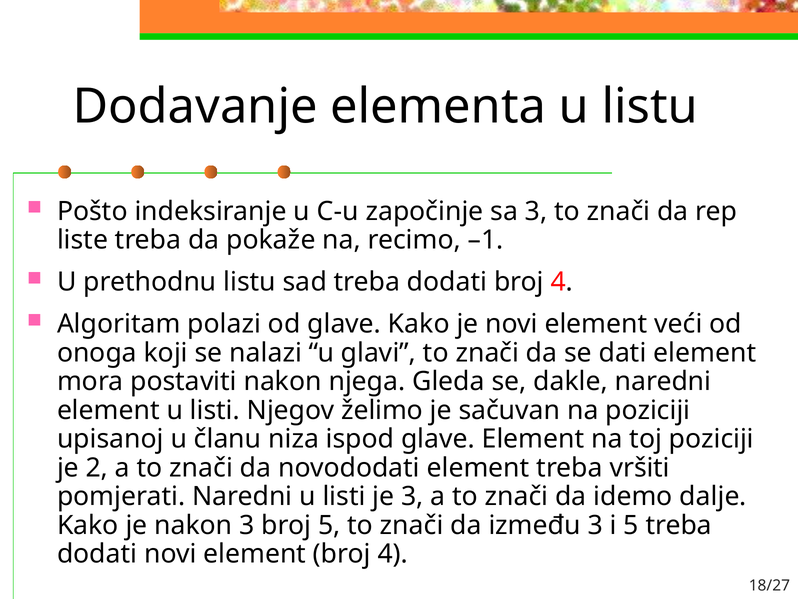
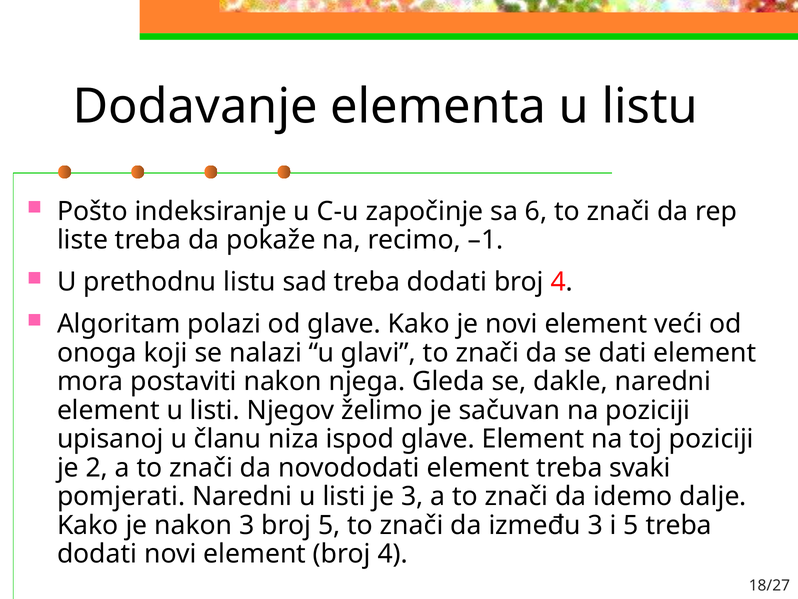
sa 3: 3 -> 6
vršiti: vršiti -> svaki
